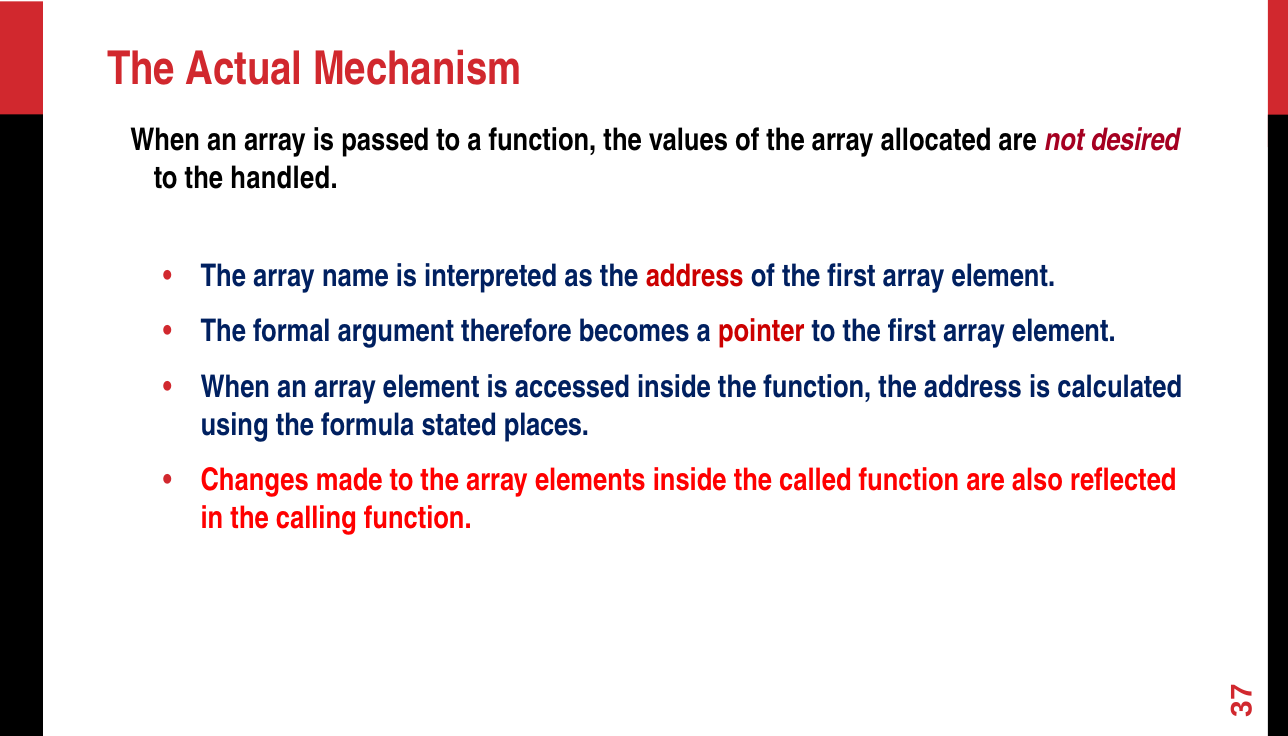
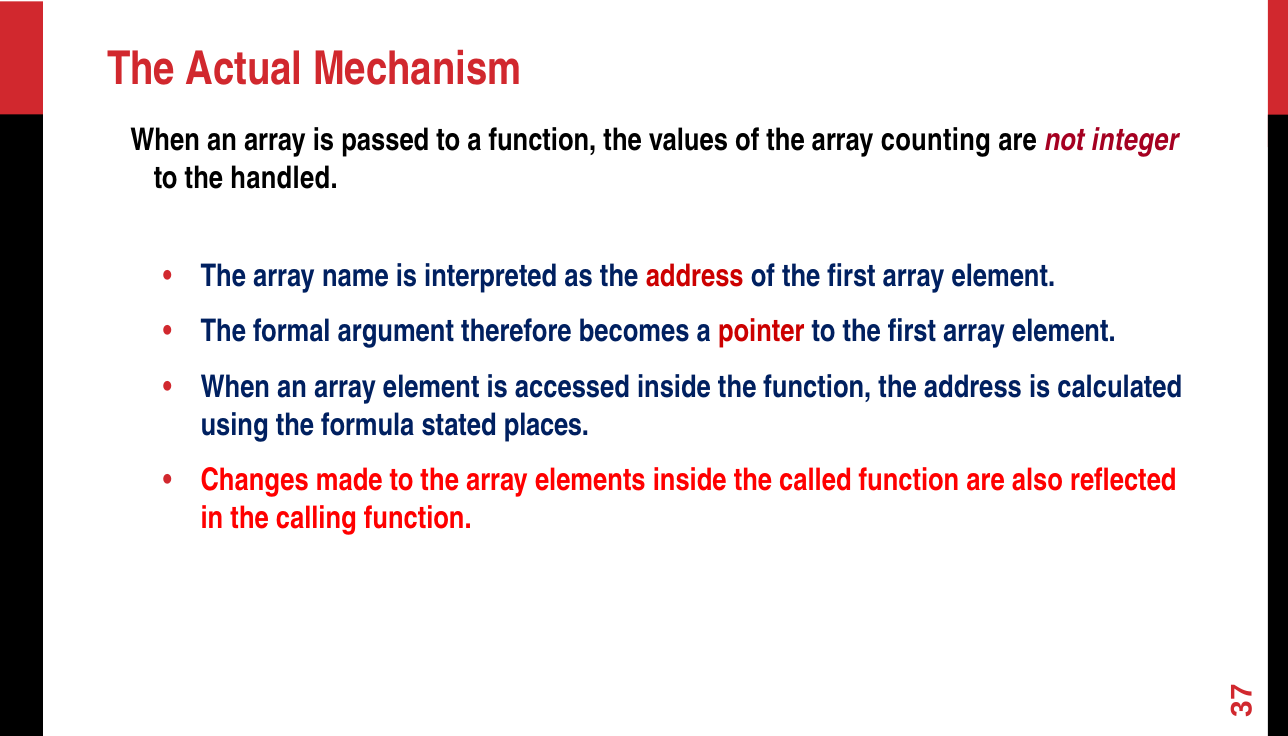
allocated: allocated -> counting
desired: desired -> integer
